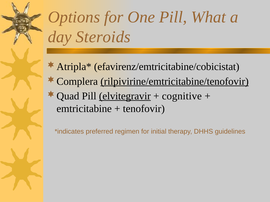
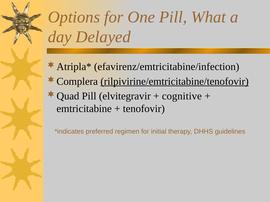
Steroids: Steroids -> Delayed
efavirenz/emtricitabine/cobicistat: efavirenz/emtricitabine/cobicistat -> efavirenz/emtricitabine/infection
elvitegravir underline: present -> none
